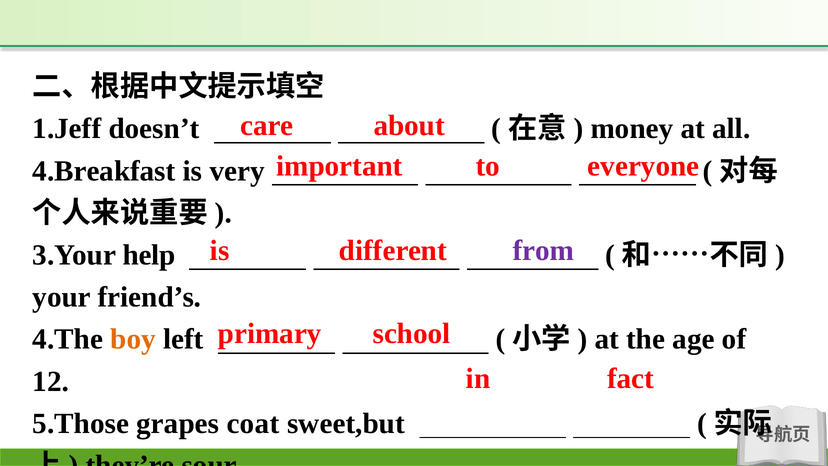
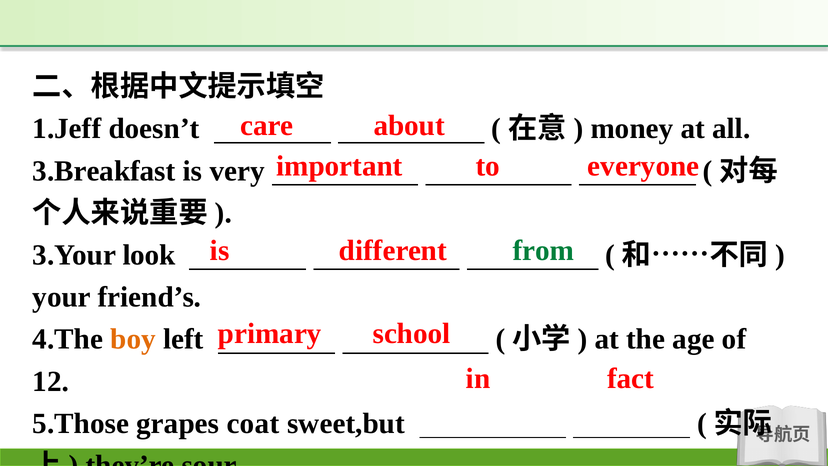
4.Breakfast: 4.Breakfast -> 3.Breakfast
from colour: purple -> green
help: help -> look
